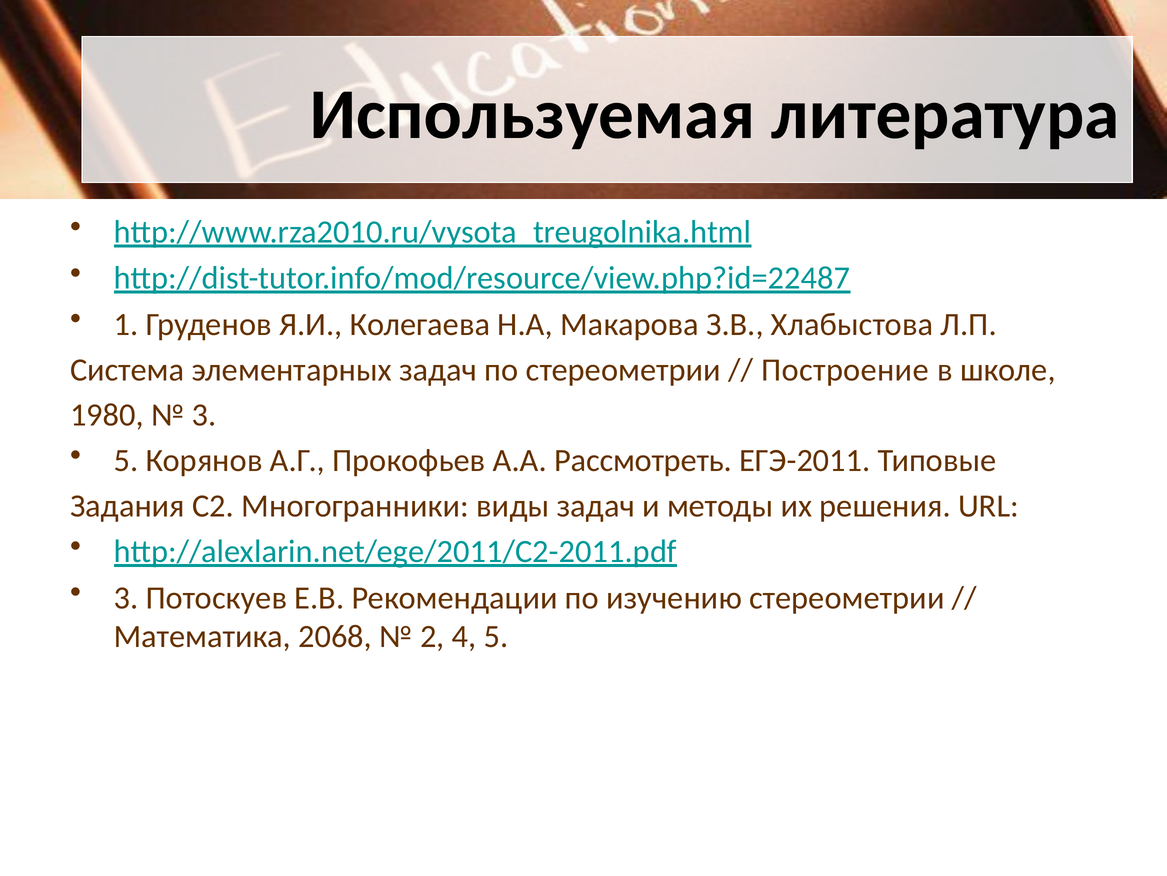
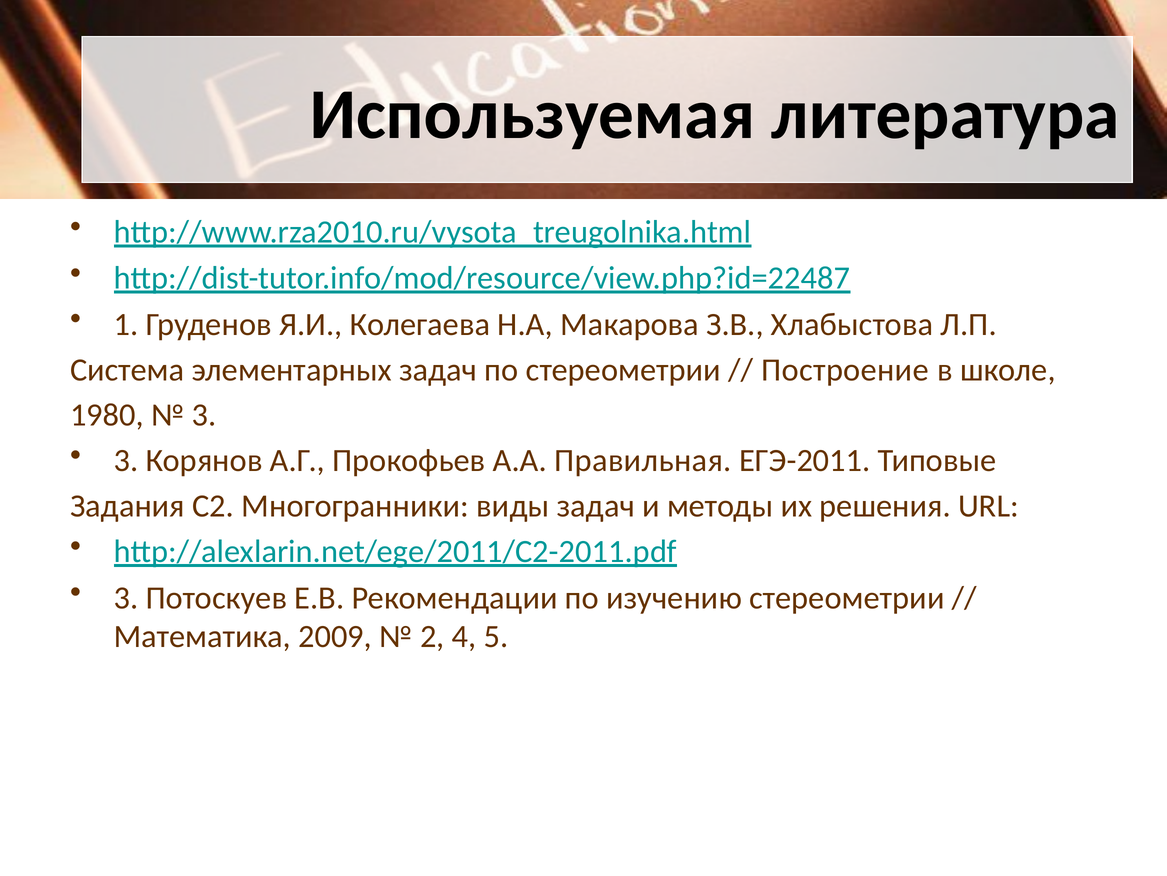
5 at (126, 460): 5 -> 3
Рассмотреть: Рассмотреть -> Правильная
2068: 2068 -> 2009
